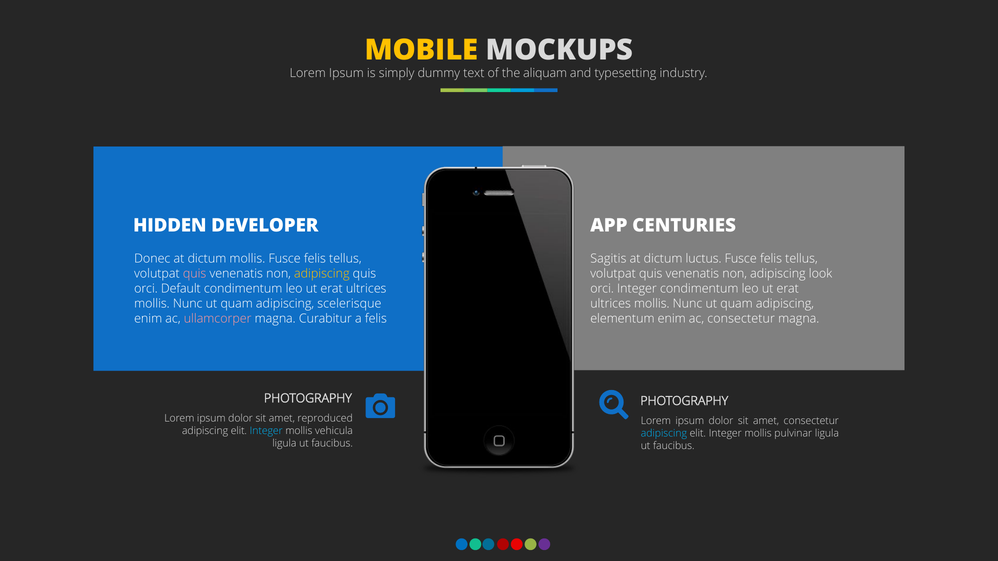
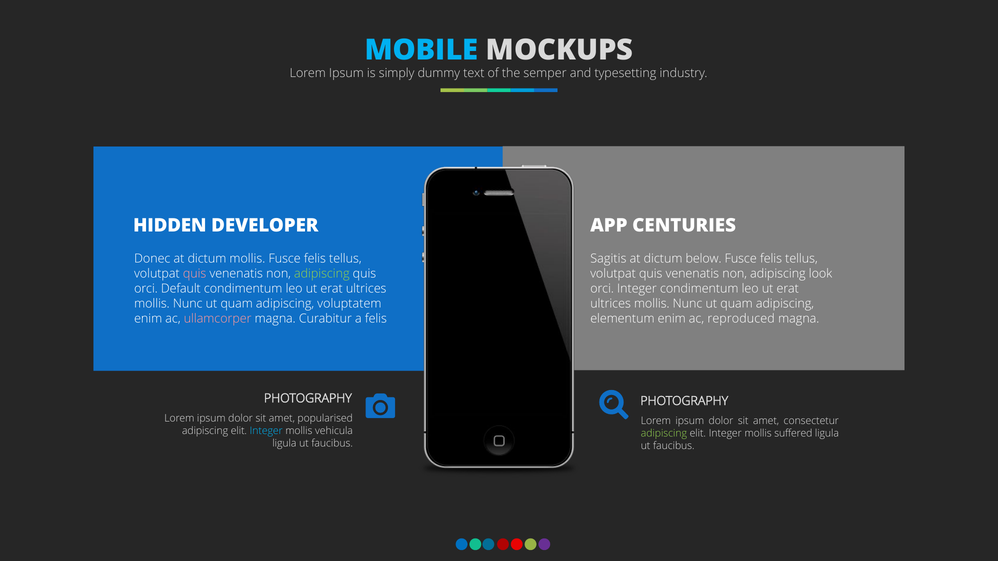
MOBILE colour: yellow -> light blue
aliquam: aliquam -> semper
luctus: luctus -> below
adipiscing at (322, 274) colour: yellow -> light green
scelerisque: scelerisque -> voluptatem
ac consectetur: consectetur -> reproduced
reproduced: reproduced -> popularised
adipiscing at (664, 434) colour: light blue -> light green
pulvinar: pulvinar -> suffered
